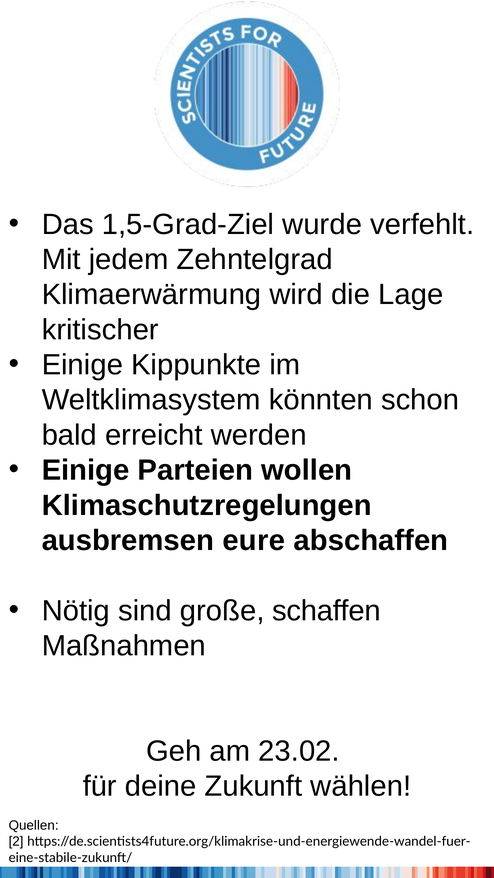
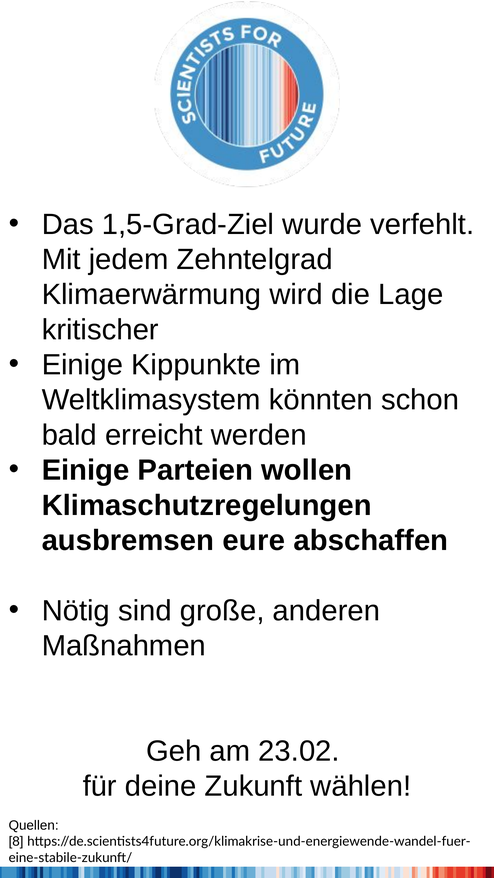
schaffen: schaffen -> anderen
2: 2 -> 8
